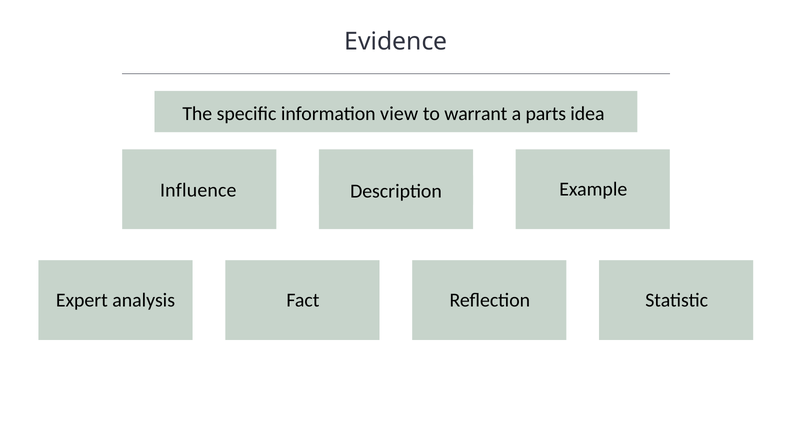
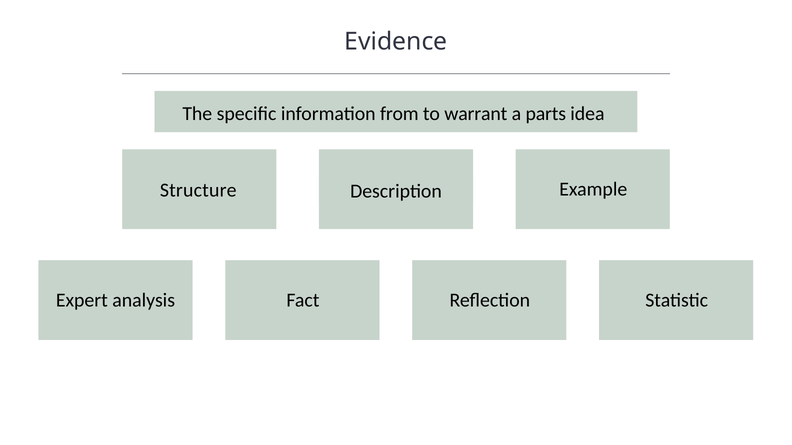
view: view -> from
Influence: Influence -> Structure
